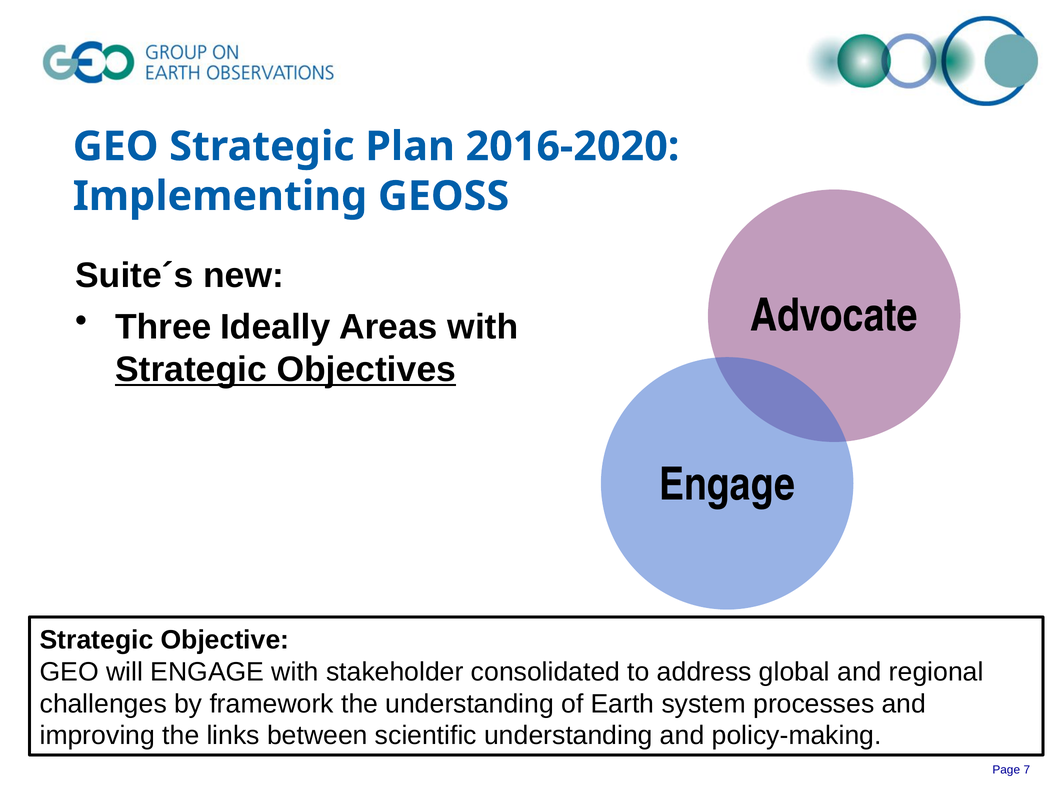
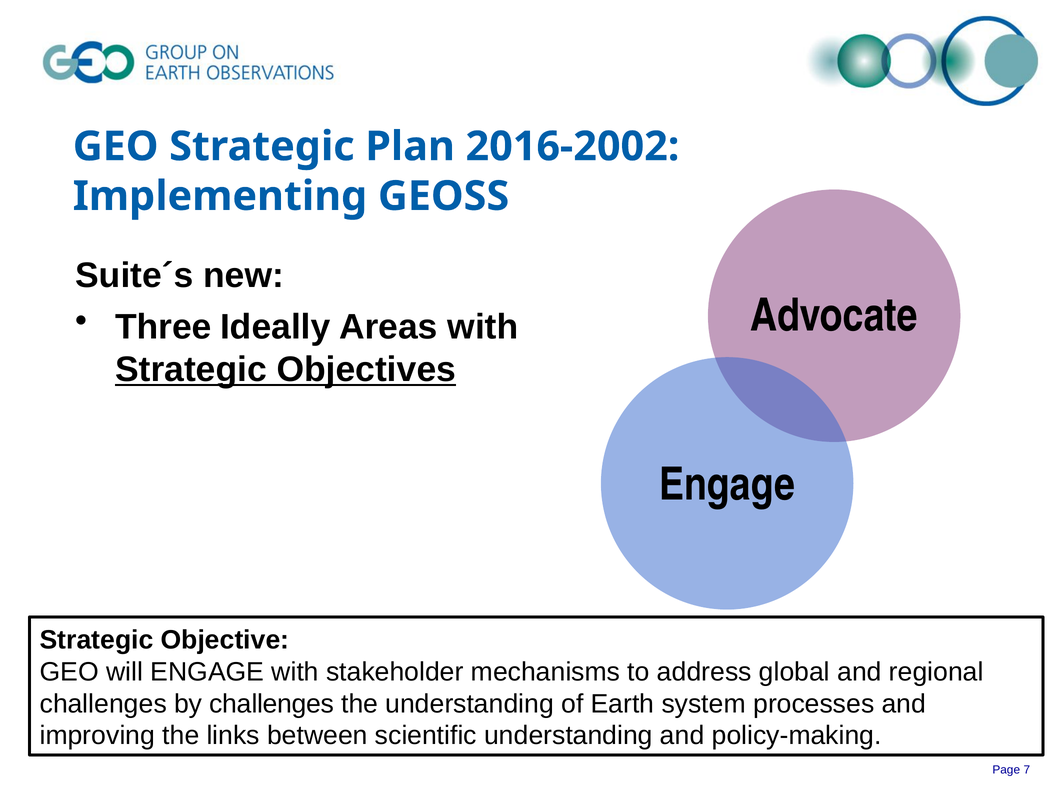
2016-2020: 2016-2020 -> 2016-2002
consolidated: consolidated -> mechanisms
by framework: framework -> challenges
